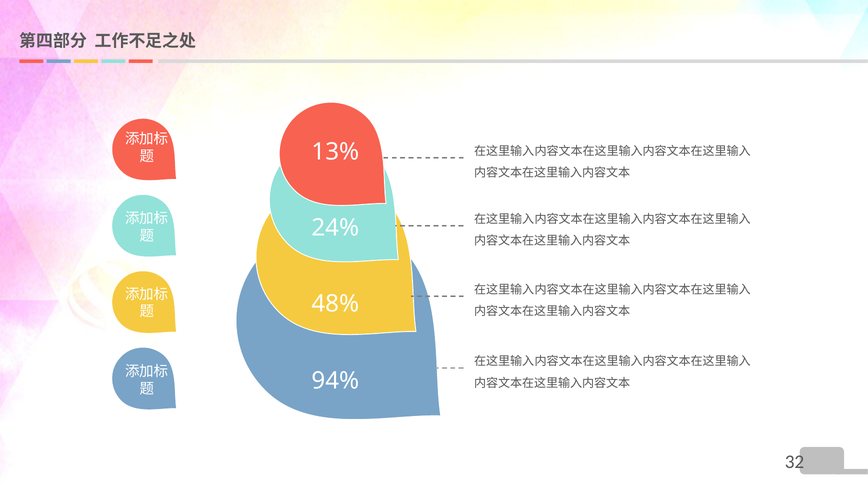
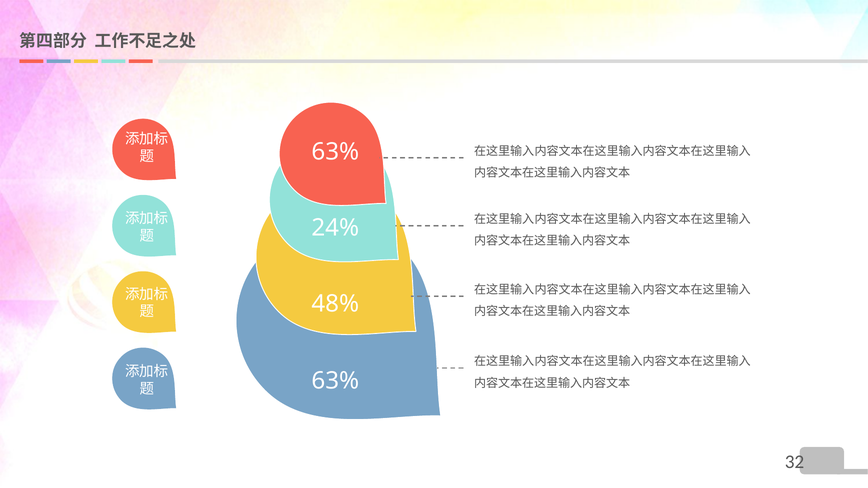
13% at (335, 152): 13% -> 63%
94% at (335, 381): 94% -> 63%
